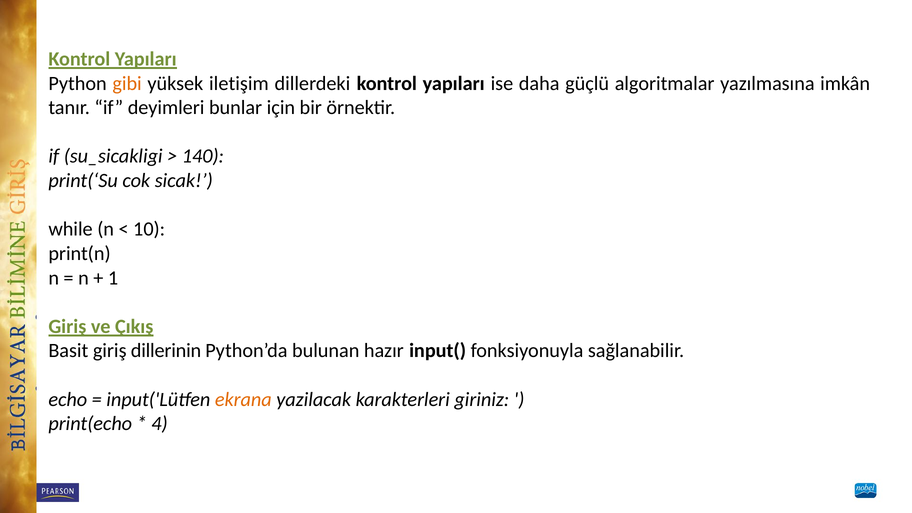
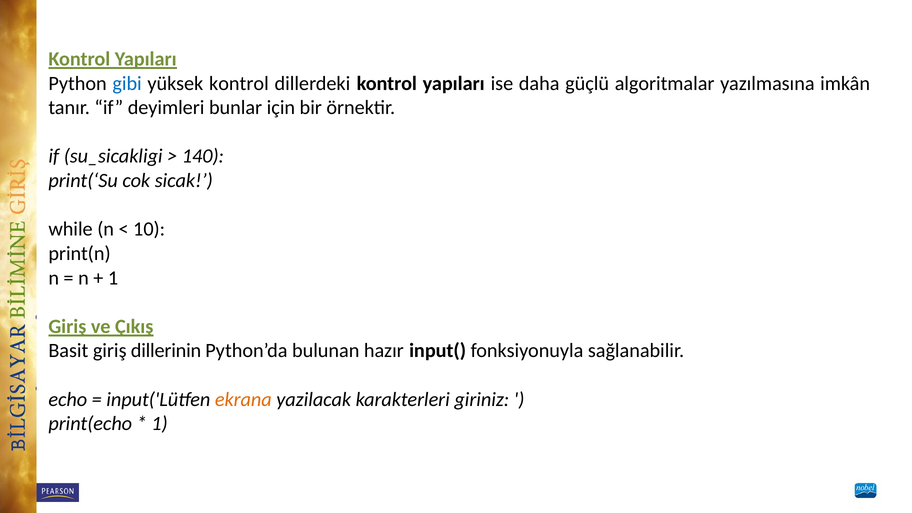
gibi colour: orange -> blue
yüksek iletişim: iletişim -> kontrol
4 at (159, 424): 4 -> 1
